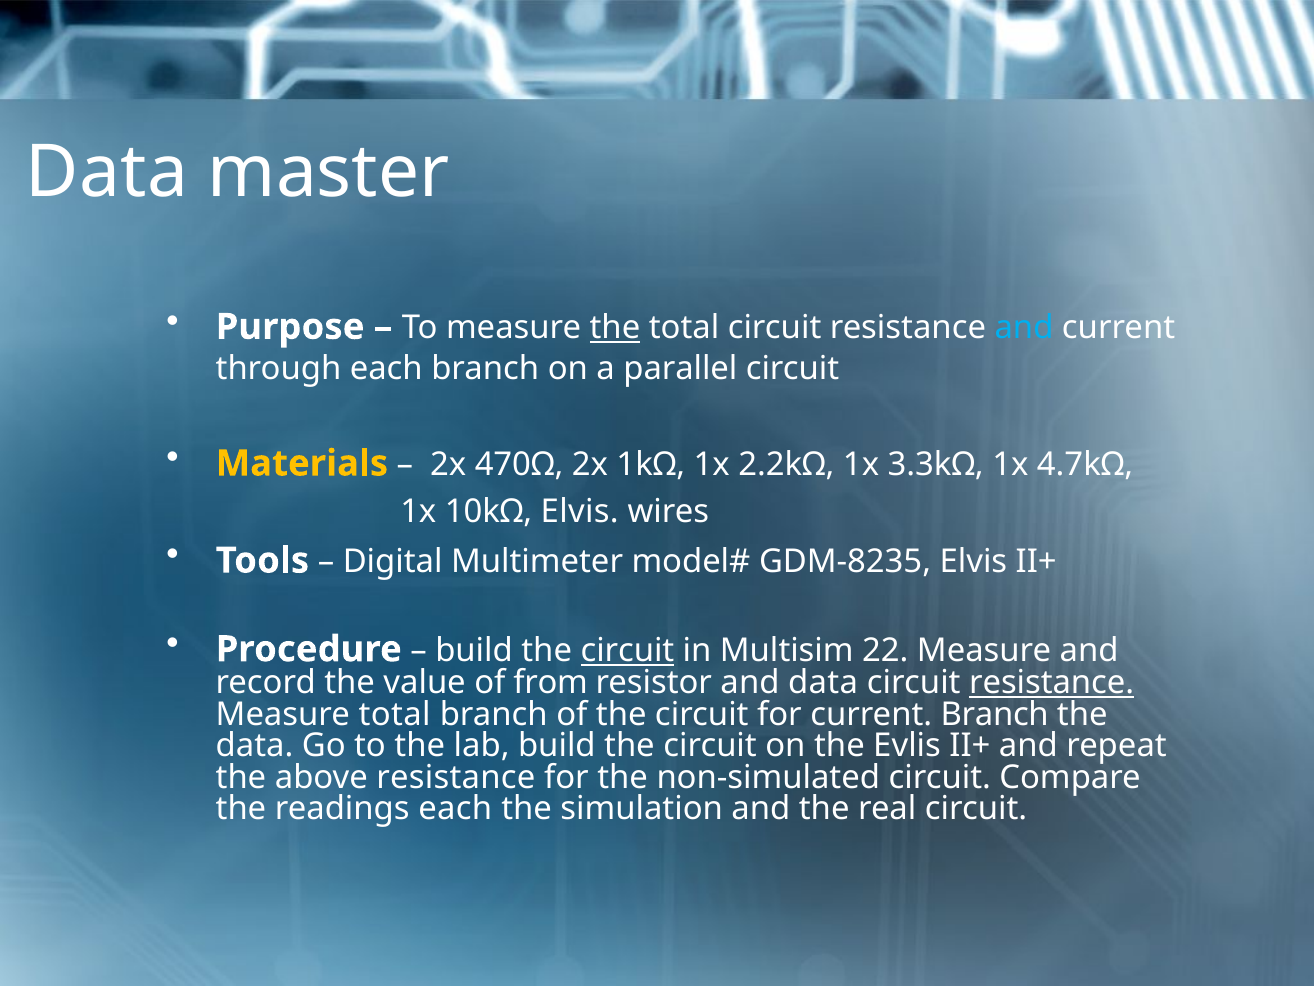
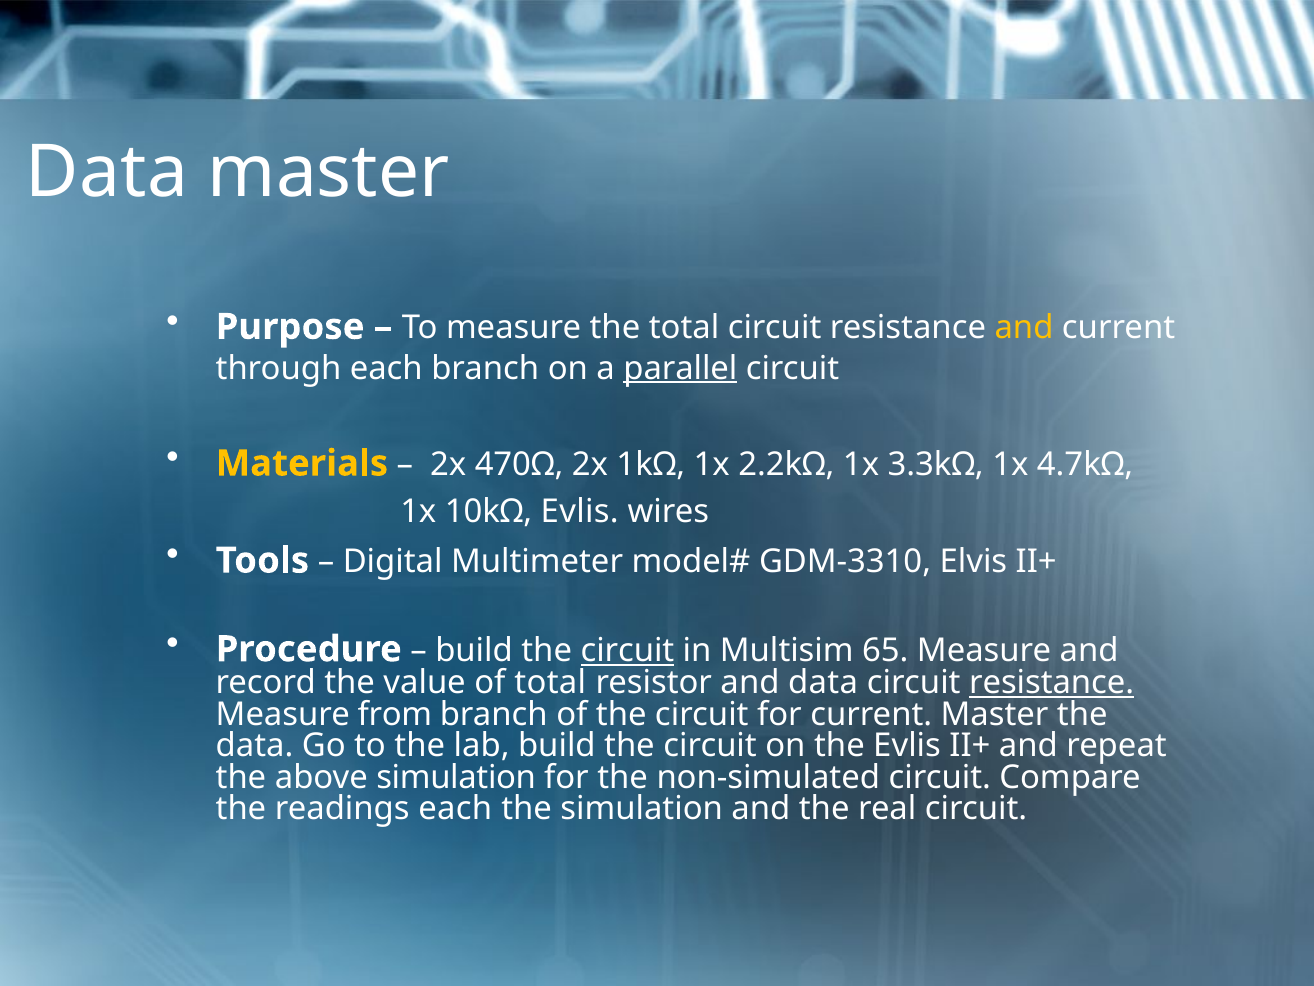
the at (615, 328) underline: present -> none
and at (1024, 328) colour: light blue -> yellow
parallel underline: none -> present
10kΩ Elvis: Elvis -> Evlis
GDM-8235: GDM-8235 -> GDM-3310
22: 22 -> 65
of from: from -> total
Measure total: total -> from
current Branch: Branch -> Master
above resistance: resistance -> simulation
